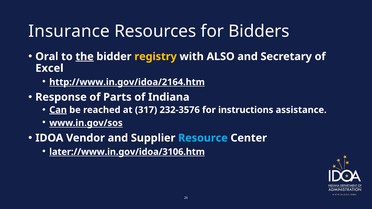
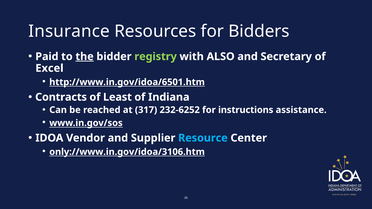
Oral: Oral -> Paid
registry colour: yellow -> light green
http://www.in.gov/idoa/2164.htm: http://www.in.gov/idoa/2164.htm -> http://www.in.gov/idoa/6501.htm
Response: Response -> Contracts
Parts: Parts -> Least
Can underline: present -> none
232-3576: 232-3576 -> 232-6252
later://www.in.gov/idoa/3106.htm: later://www.in.gov/idoa/3106.htm -> only://www.in.gov/idoa/3106.htm
